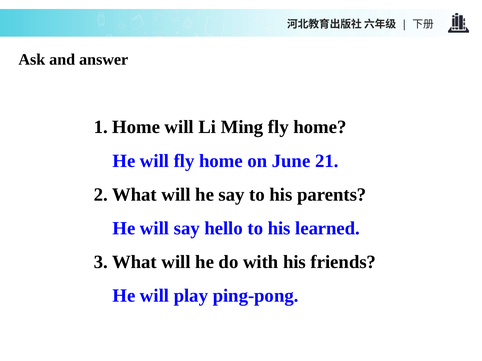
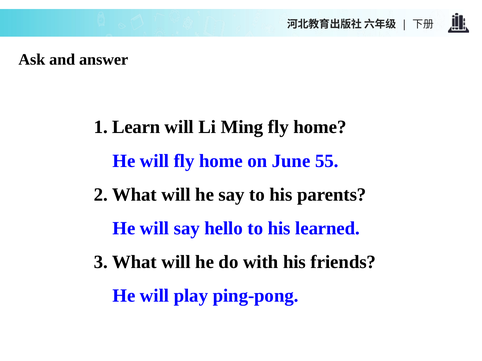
1 Home: Home -> Learn
21: 21 -> 55
